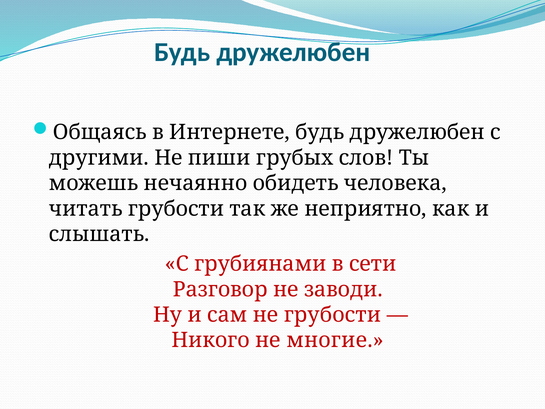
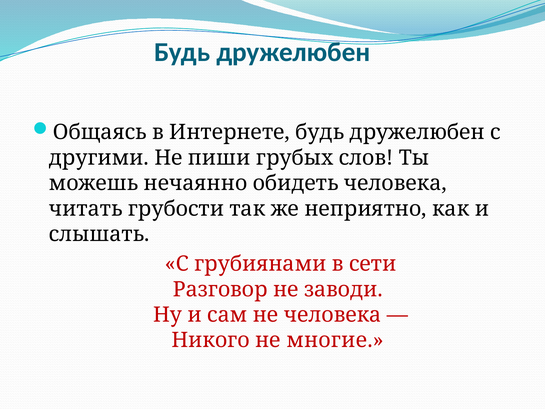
не грубости: грубости -> человека
